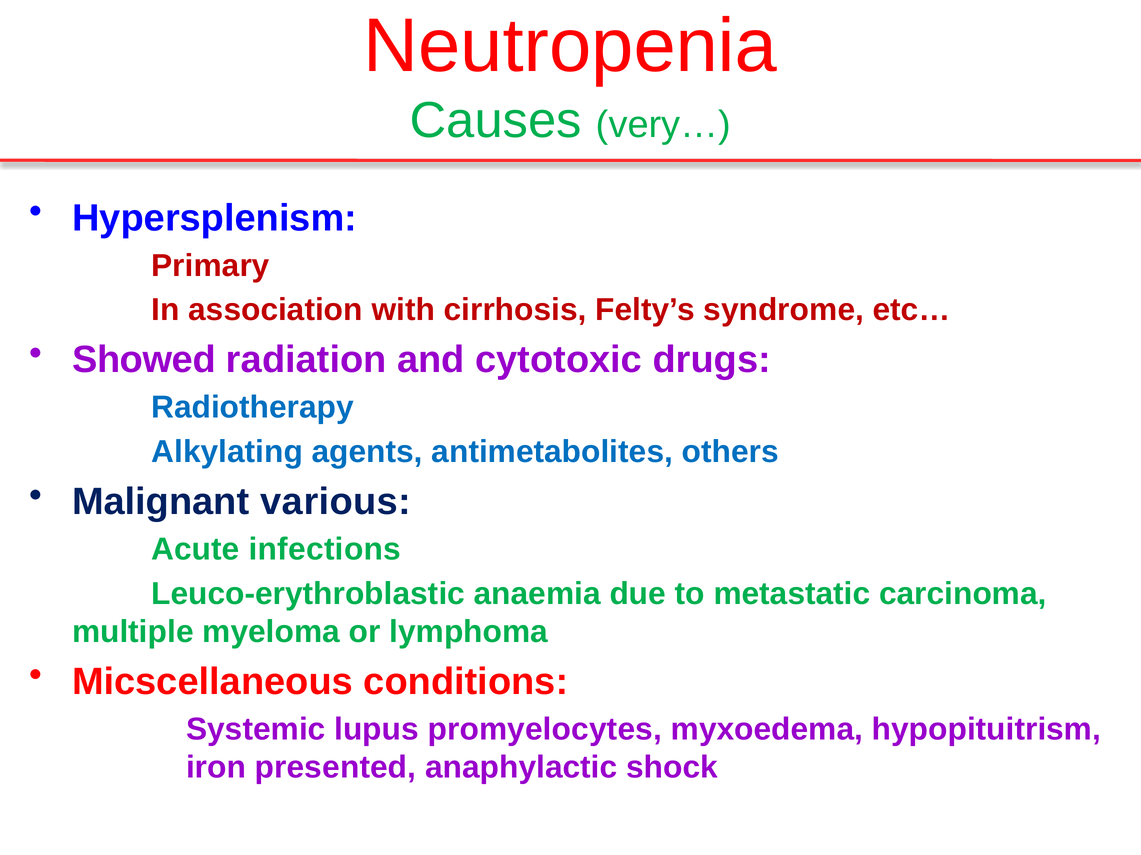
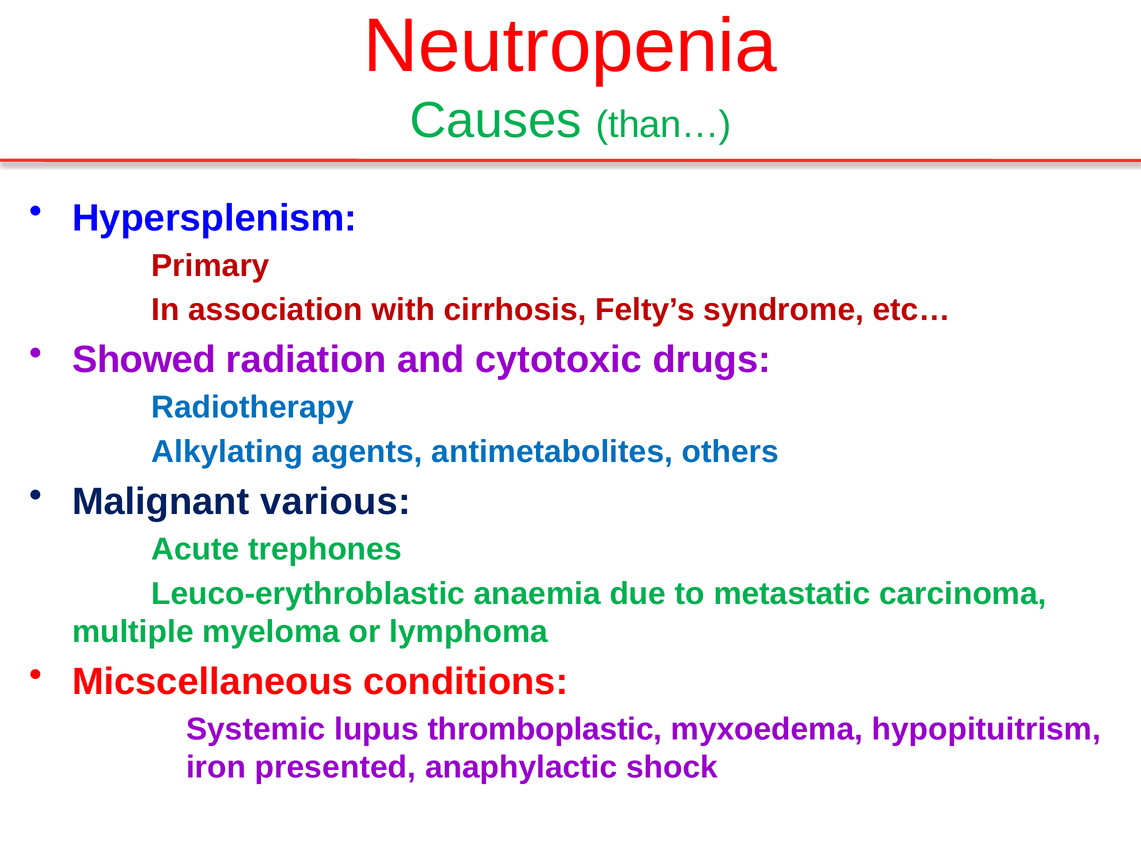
very…: very… -> than…
infections: infections -> trephones
promyelocytes: promyelocytes -> thromboplastic
